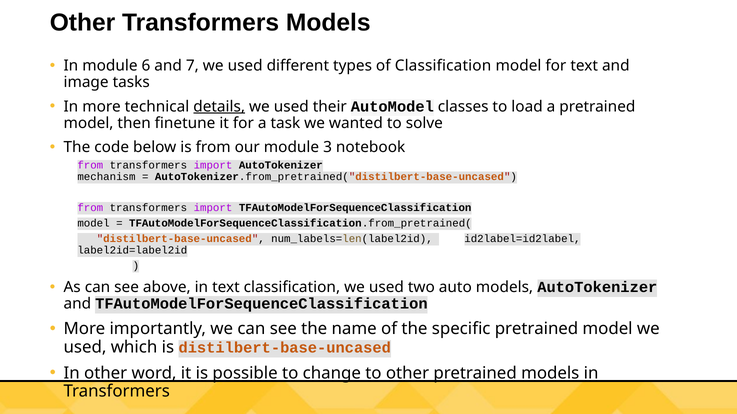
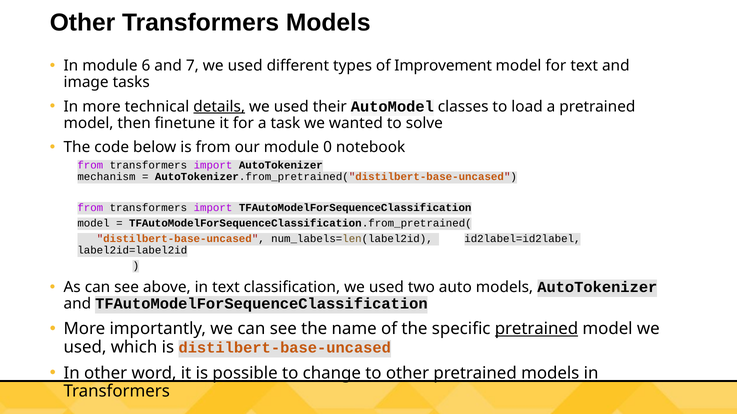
of Classification: Classification -> Improvement
3: 3 -> 0
pretrained at (537, 329) underline: none -> present
